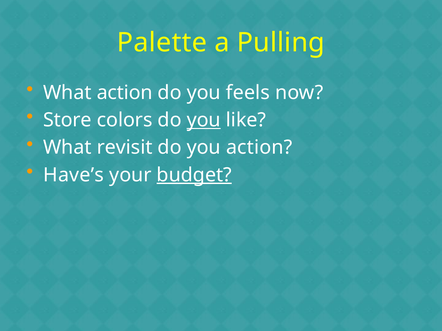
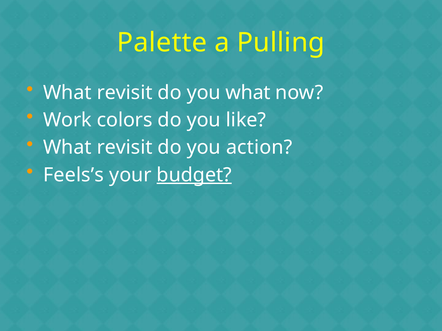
action at (125, 93): action -> revisit
you feels: feels -> what
Store: Store -> Work
you at (204, 120) underline: present -> none
Have’s: Have’s -> Feels’s
